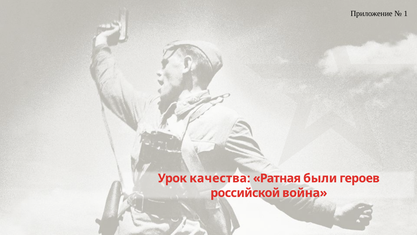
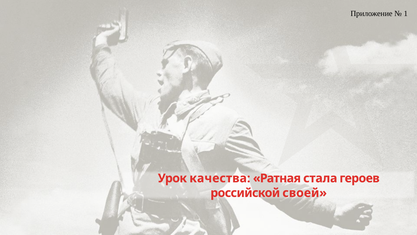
были: были -> стала
война: война -> своей
